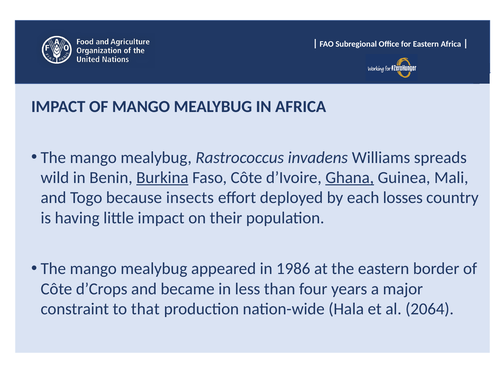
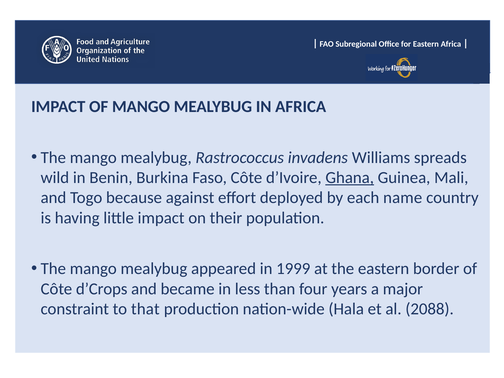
Burkina underline: present -> none
insects: insects -> against
losses: losses -> name
1986: 1986 -> 1999
2064: 2064 -> 2088
